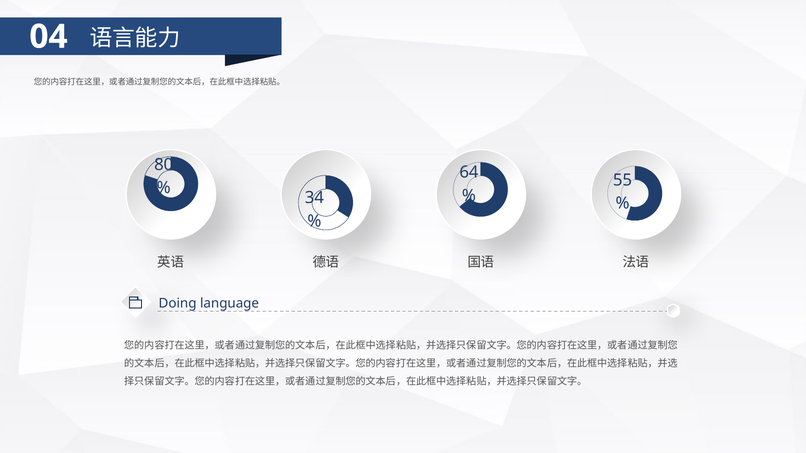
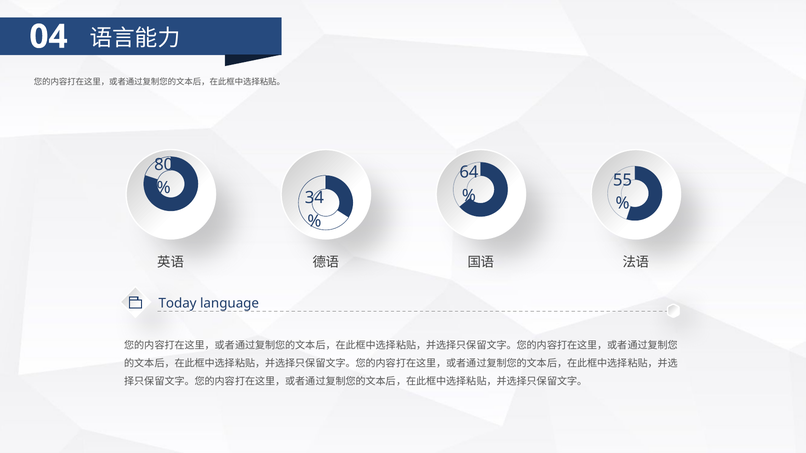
Doing: Doing -> Today
